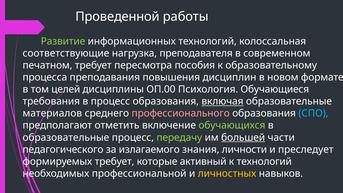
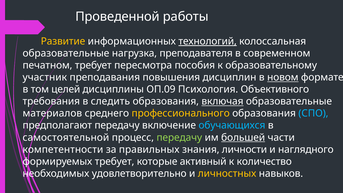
Развитие colour: light green -> yellow
технологий at (208, 41) underline: none -> present
соответствующие at (66, 53): соответствующие -> образовательные
процесса: процесса -> участник
новом underline: none -> present
ОП.00: ОП.00 -> ОП.09
Обучающиеся: Обучающиеся -> Объективного
в процесс: процесс -> следить
профессионального colour: pink -> yellow
предполагают отметить: отметить -> передачу
обучающихся colour: light green -> light blue
образовательные at (66, 137): образовательные -> самостоятельной
педагогического: педагогического -> компетентности
излагаемого: излагаемого -> правильных
преследует: преследует -> наглядного
к технологий: технологий -> количество
профессиональной: профессиональной -> удовлетворительно
